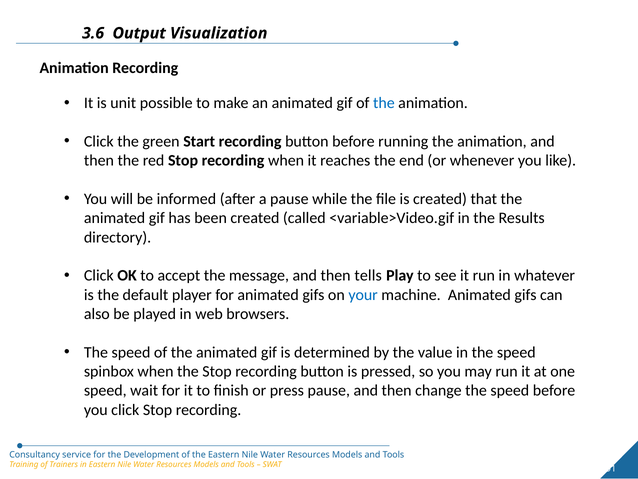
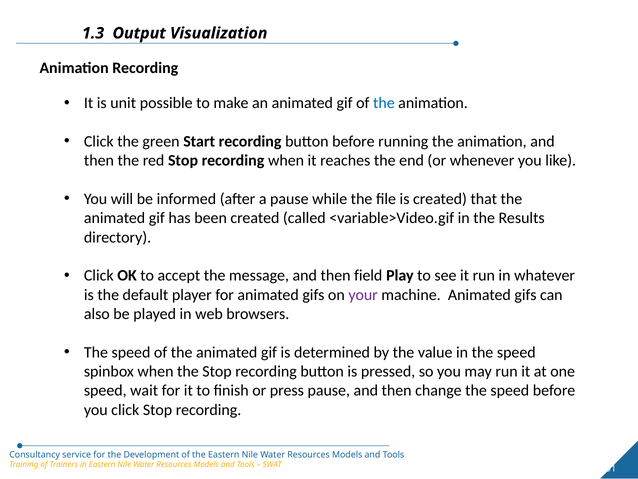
3.6: 3.6 -> 1.3
tells: tells -> field
your colour: blue -> purple
